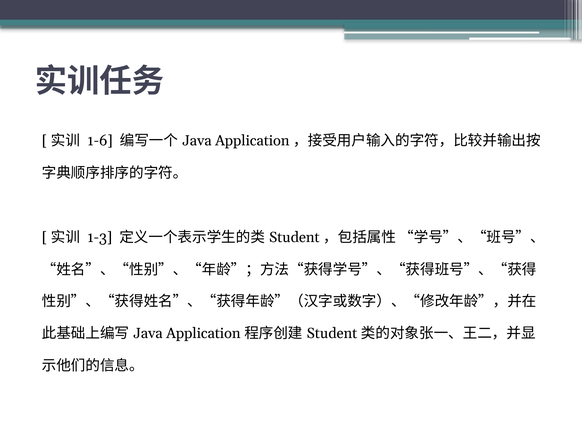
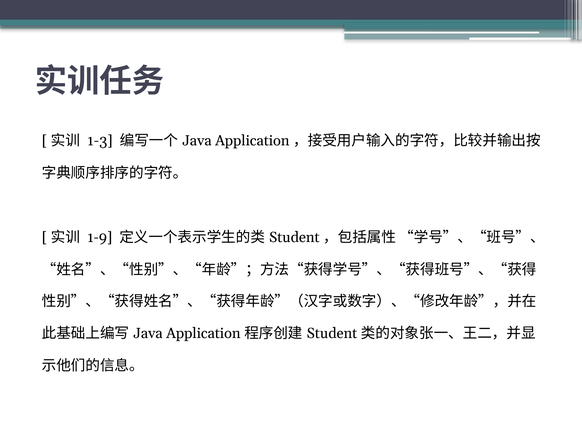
1-6: 1-6 -> 1-3
1-3: 1-3 -> 1-9
